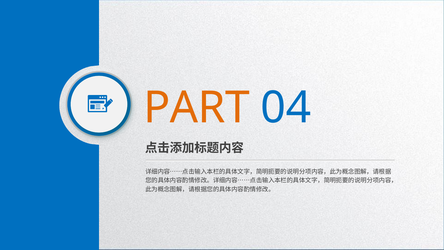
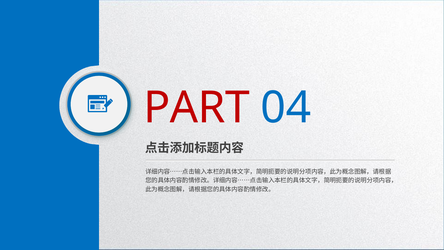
PART colour: orange -> red
